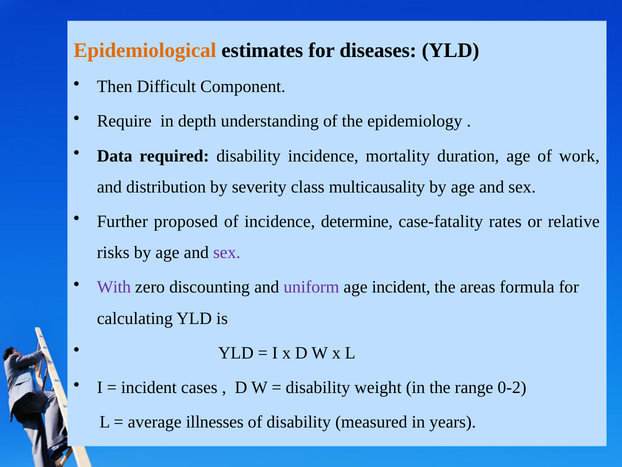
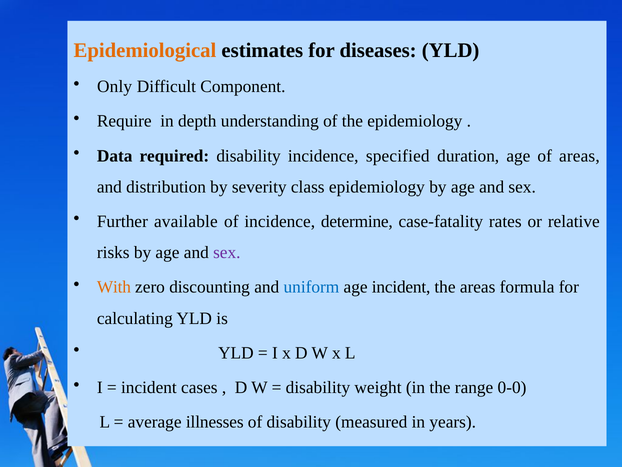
Then: Then -> Only
mortality: mortality -> specified
of work: work -> areas
class multicausality: multicausality -> epidemiology
proposed: proposed -> available
With colour: purple -> orange
uniform colour: purple -> blue
0-2: 0-2 -> 0-0
